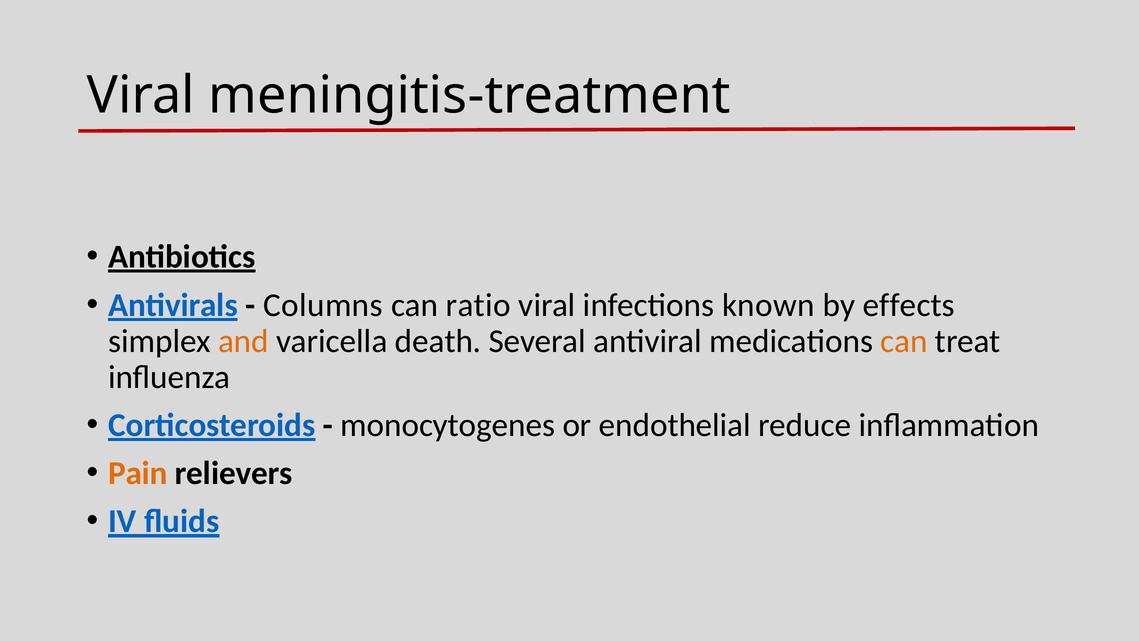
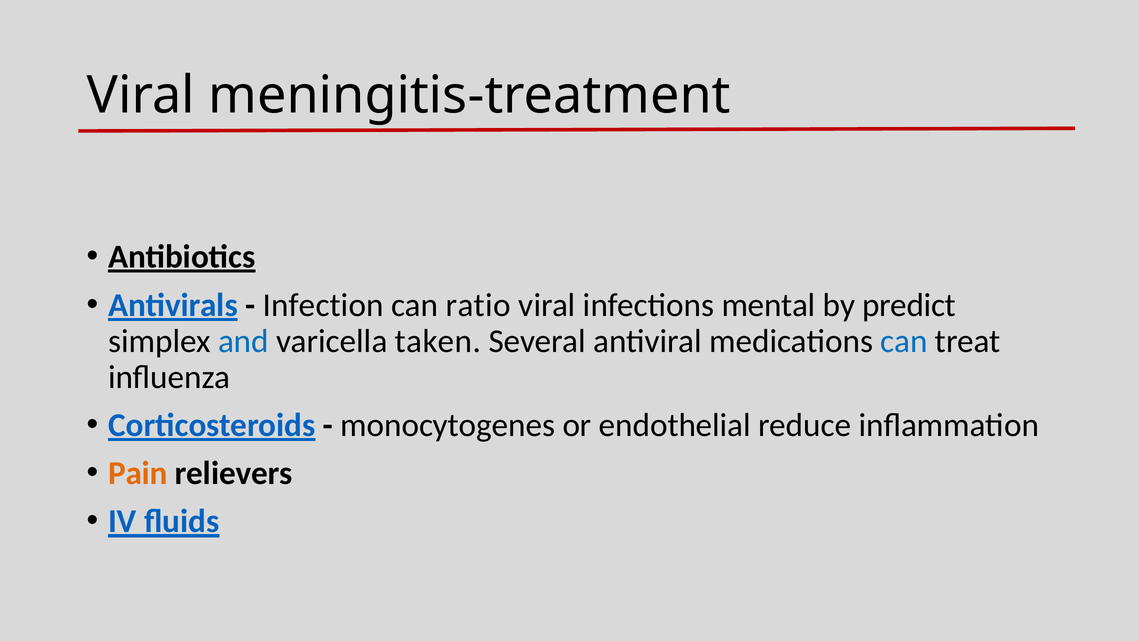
Columns: Columns -> Infection
known: known -> mental
effects: effects -> predict
and colour: orange -> blue
death: death -> taken
can at (904, 341) colour: orange -> blue
